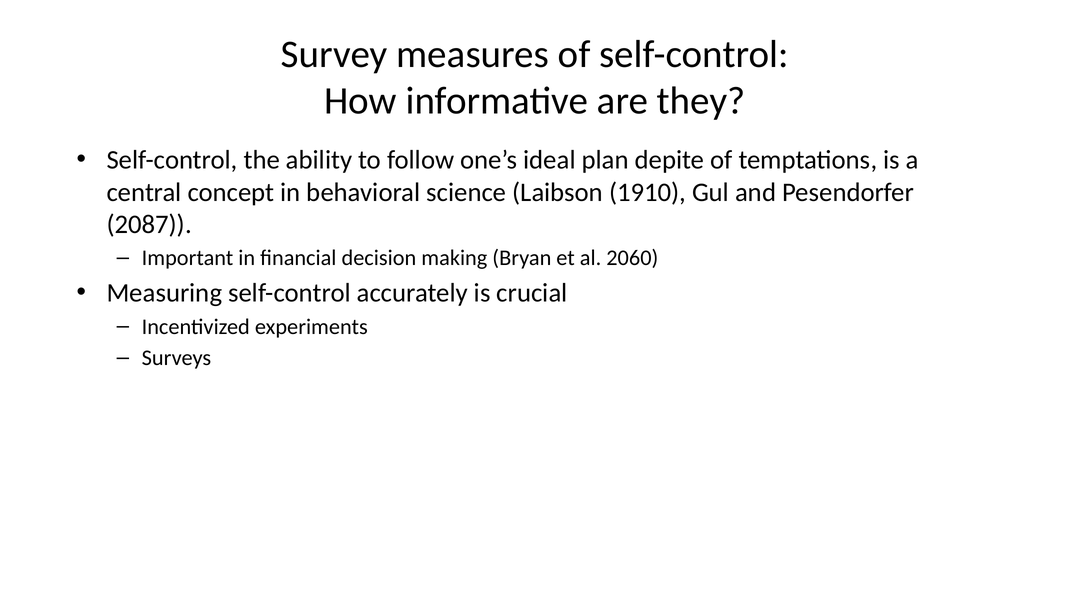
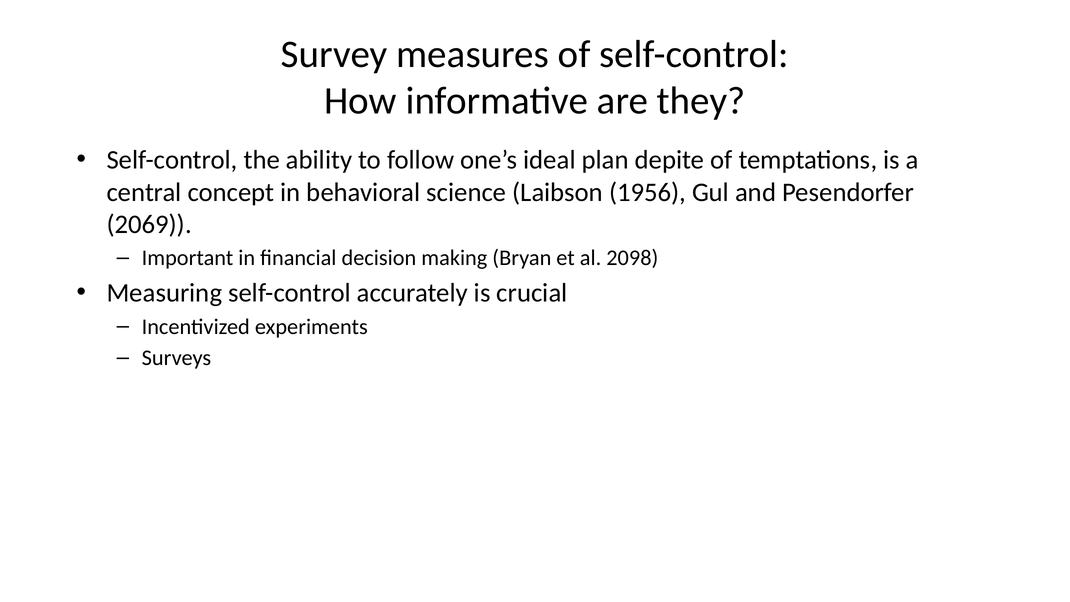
1910: 1910 -> 1956
2087: 2087 -> 2069
2060: 2060 -> 2098
